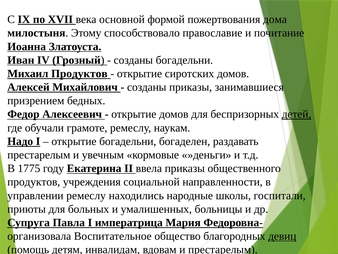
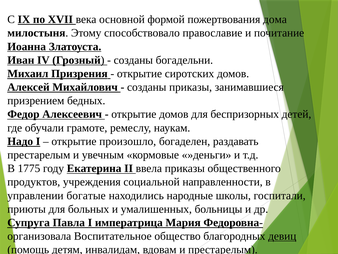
Михаил Продуктов: Продуктов -> Призрения
детей underline: present -> none
открытие богадельни: богадельни -> произошло
управлении ремеслу: ремеслу -> богатые
